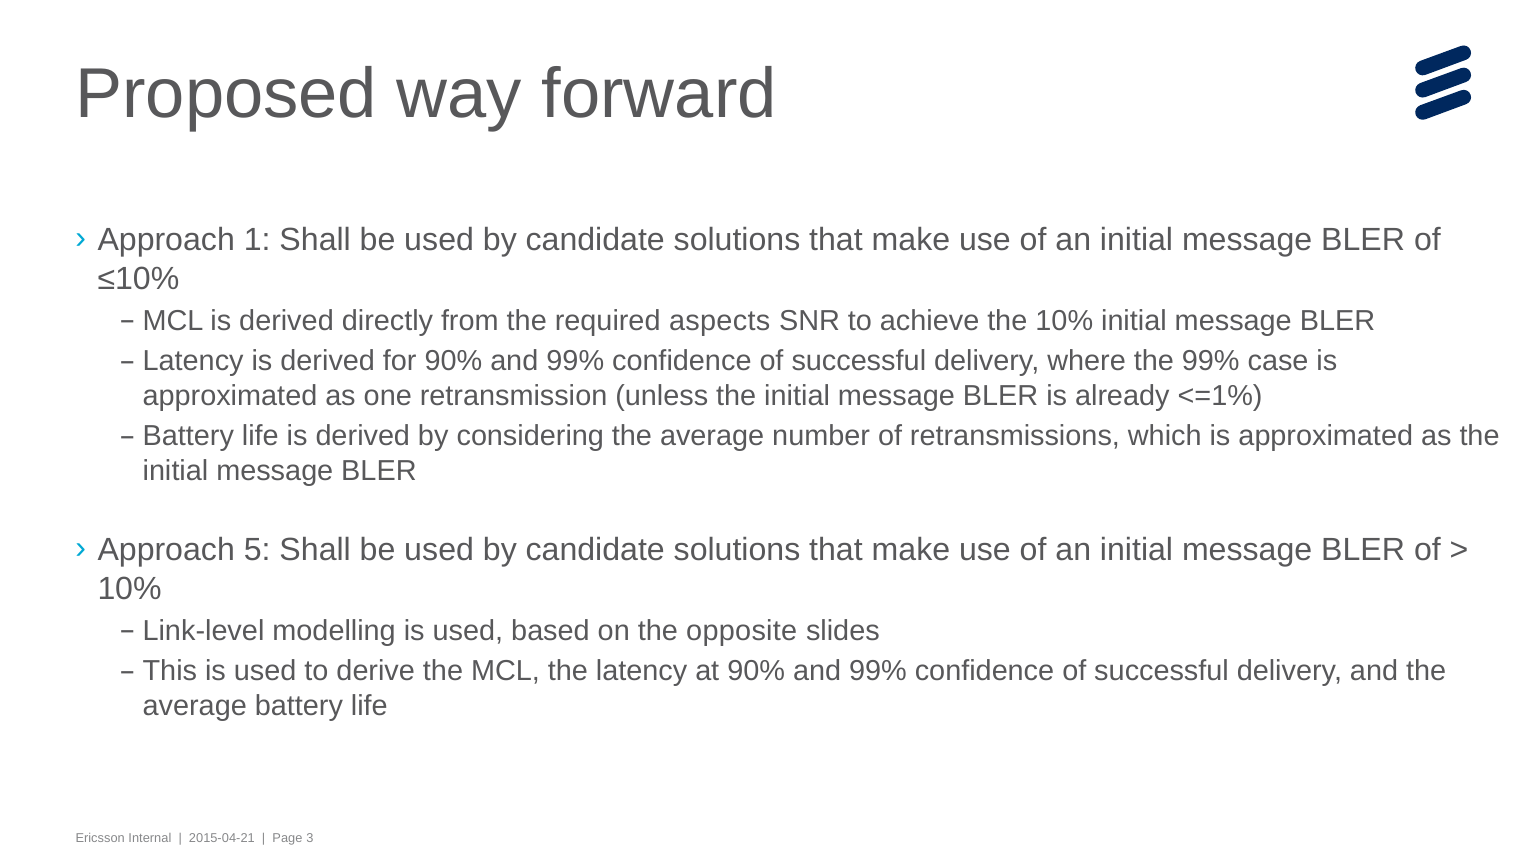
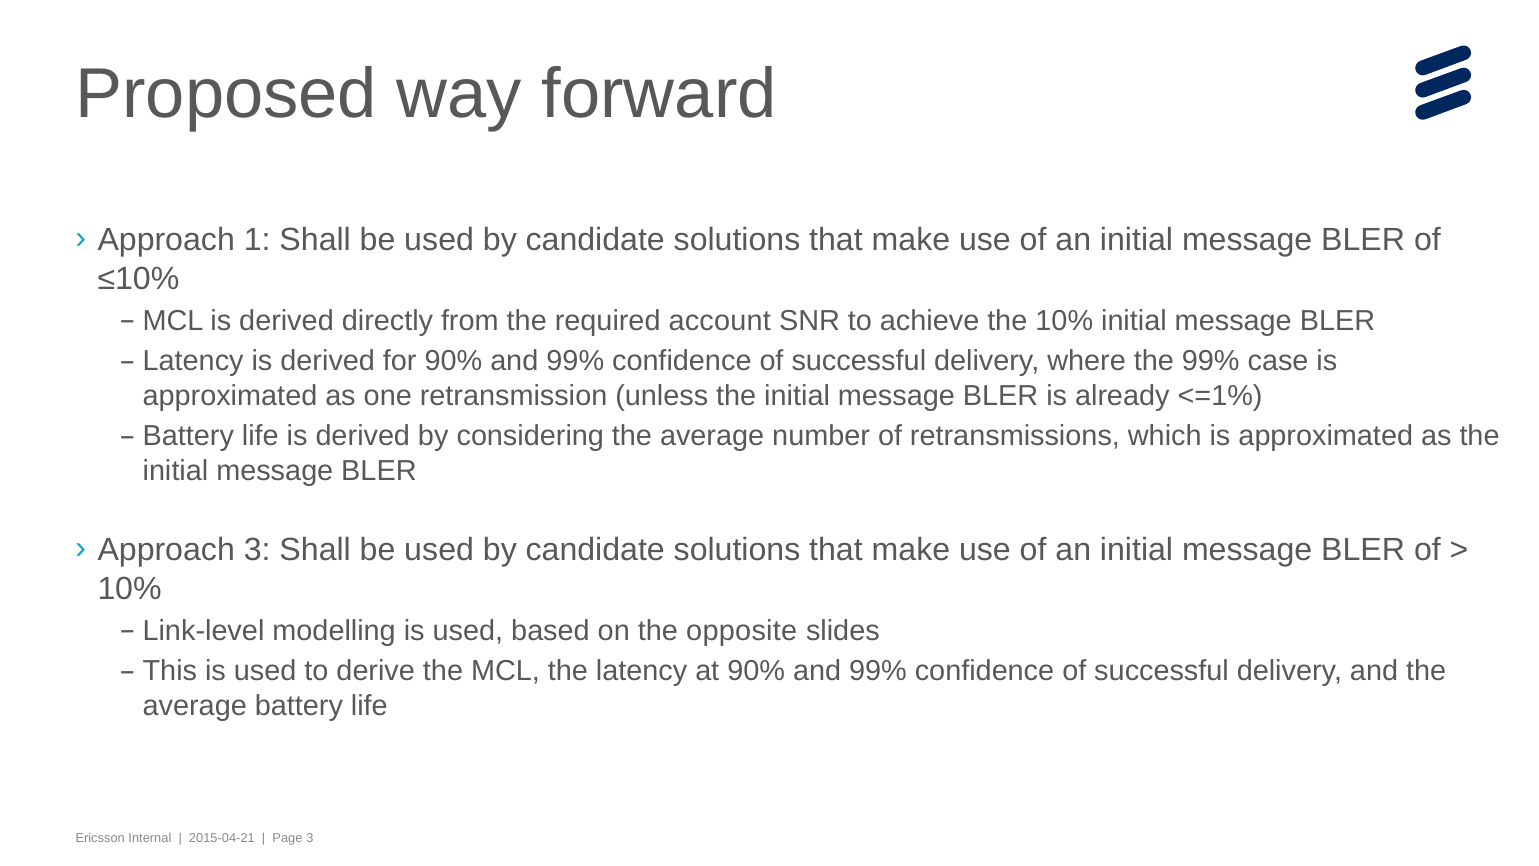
aspects: aspects -> account
Approach 5: 5 -> 3
